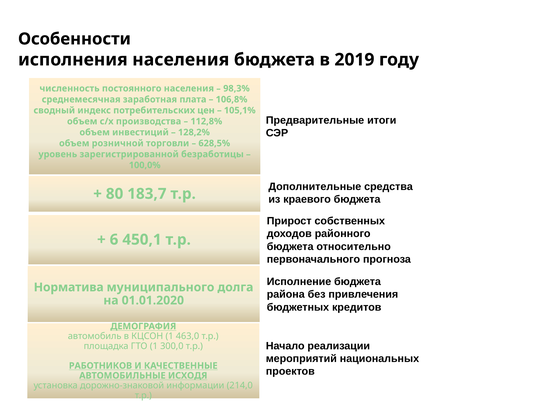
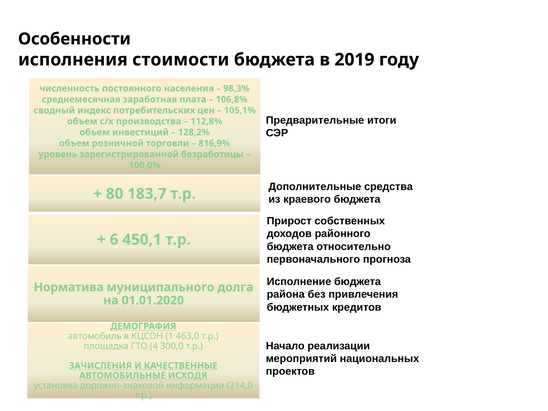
исполнения населения: населения -> стоимости
628,5%: 628,5% -> 816,9%
ГТО 1: 1 -> 4
РАБОТНИКОВ: РАБОТНИКОВ -> ЗАЧИСЛЕНИЯ
